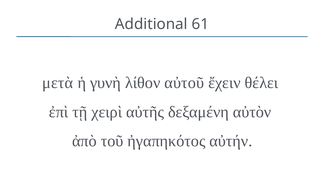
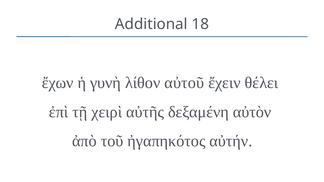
61: 61 -> 18
μετὰ: μετὰ -> ἔχων
